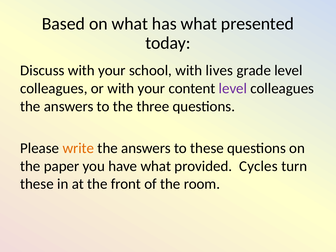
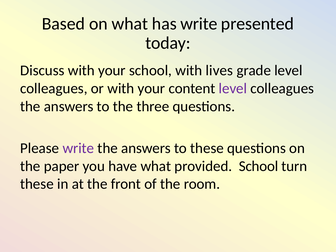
has what: what -> write
write at (78, 148) colour: orange -> purple
provided Cycles: Cycles -> School
